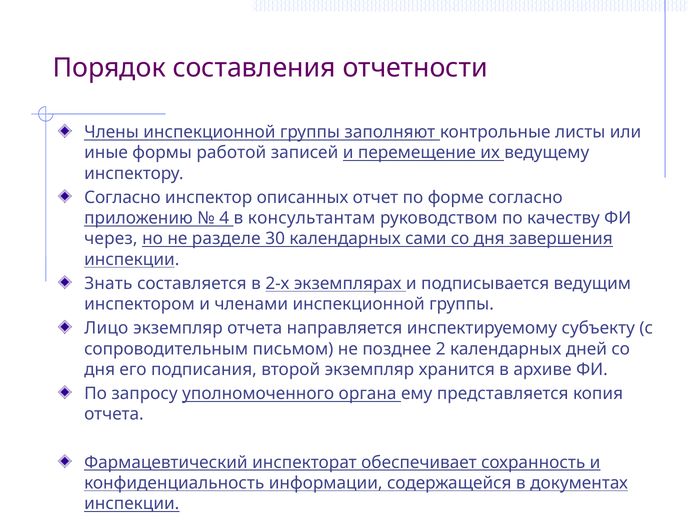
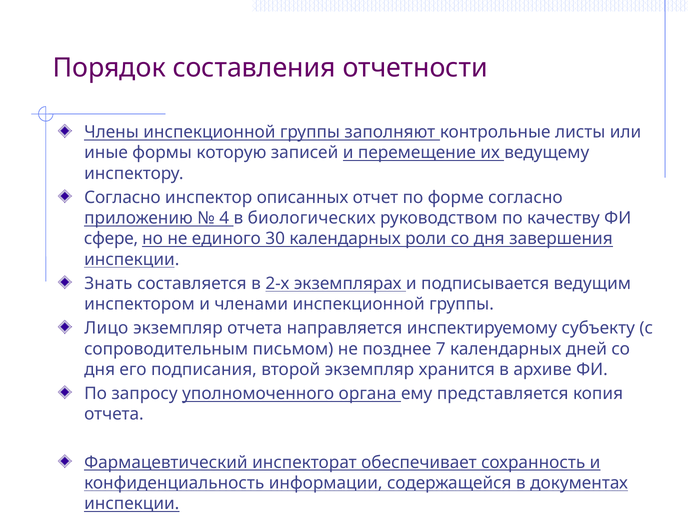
работой: работой -> которую
консультантам: консультантам -> биологических
через: через -> сфере
разделе: разделе -> единого
сами: сами -> роли
2: 2 -> 7
